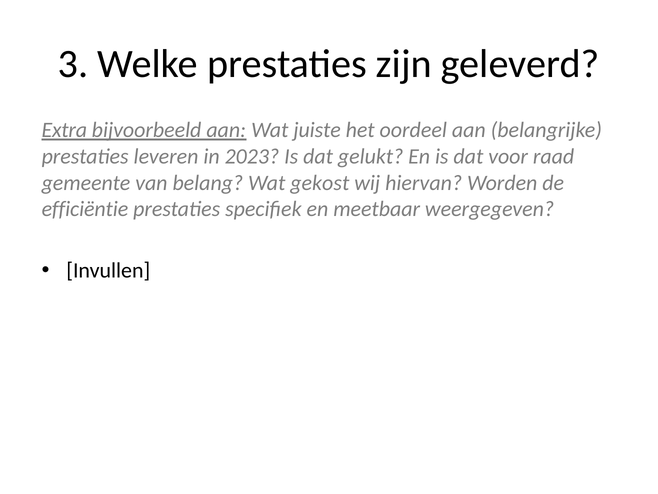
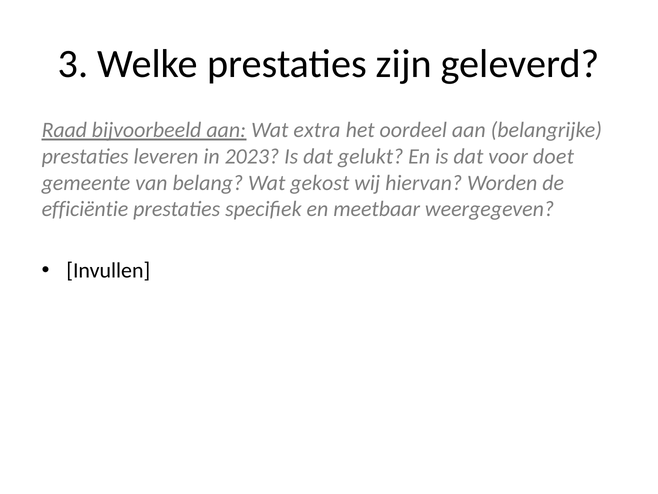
Extra: Extra -> Raad
juiste: juiste -> extra
raad: raad -> doet
